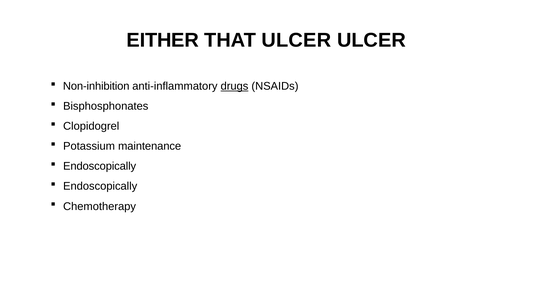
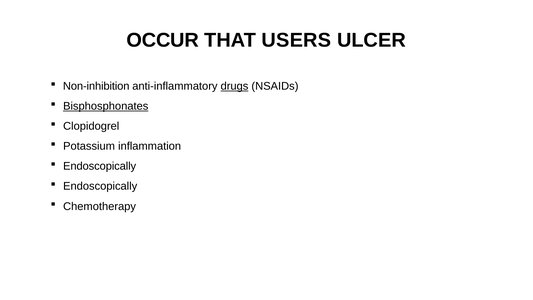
EITHER: EITHER -> OCCUR
THAT ULCER: ULCER -> USERS
Bisphosphonates underline: none -> present
maintenance: maintenance -> inflammation
